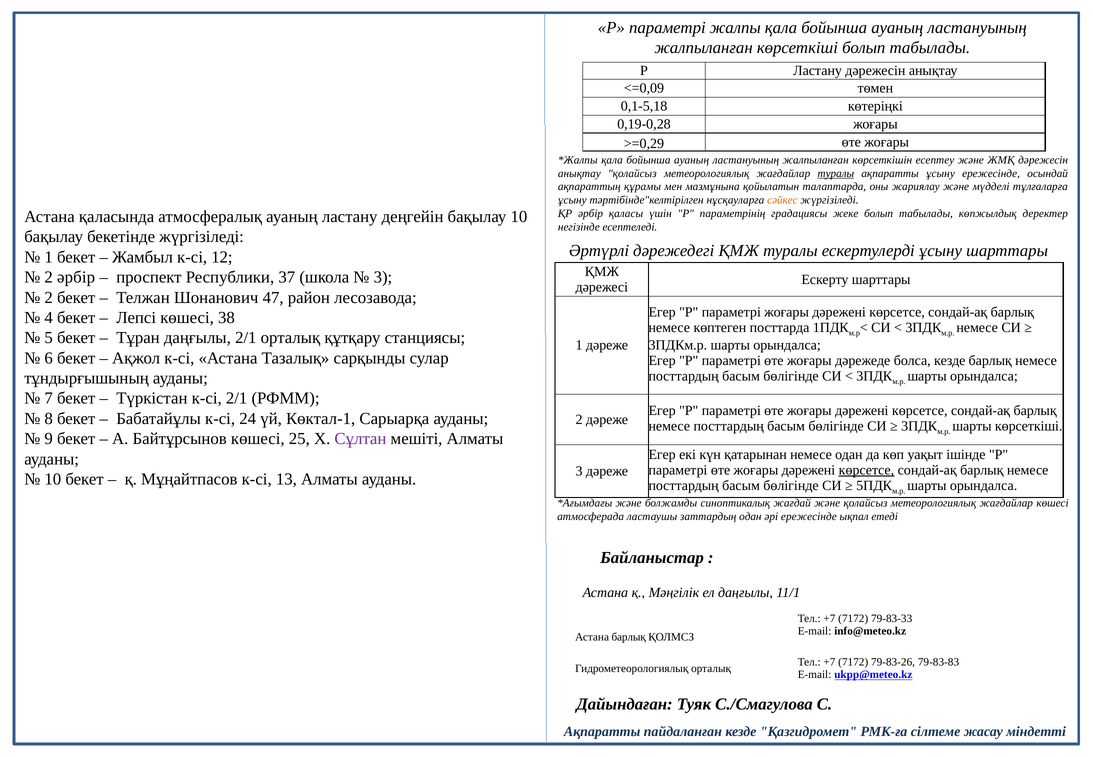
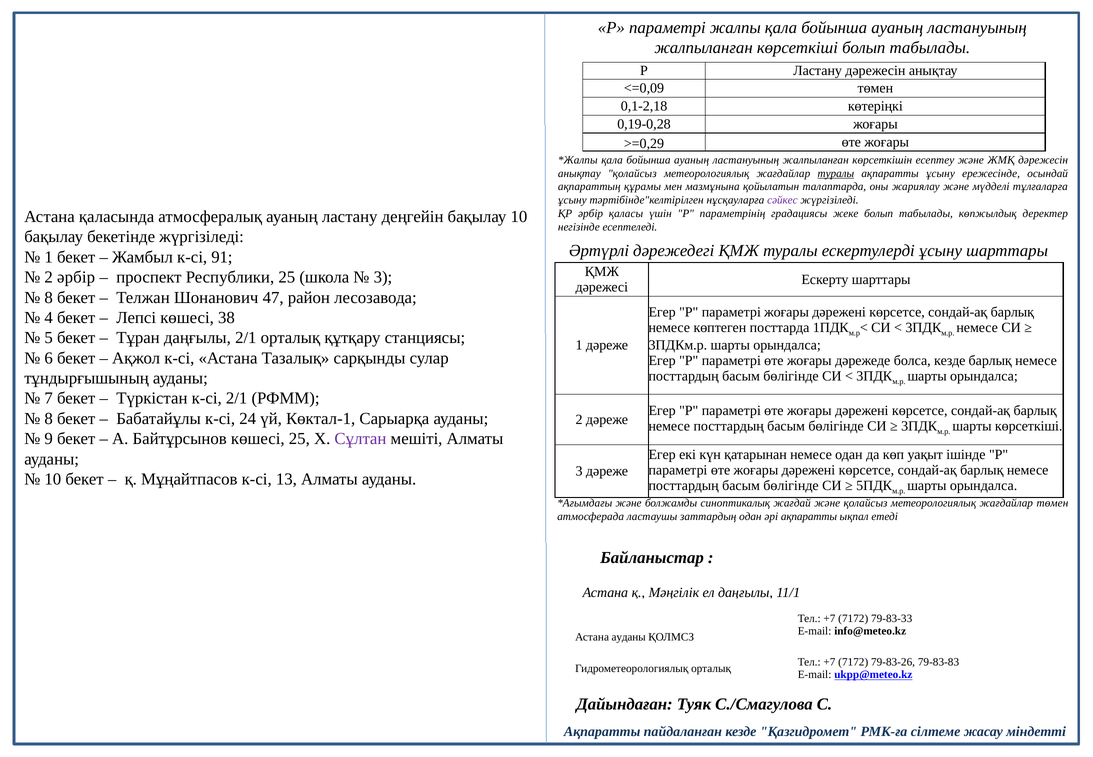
0,1-5,18: 0,1-5,18 -> 0,1-2,18
сәйкес colour: orange -> purple
12: 12 -> 91
Республики 37: 37 -> 25
2 at (49, 297): 2 -> 8
көрсетсе at (866, 470) underline: present -> none
жағдайлар көшесі: көшесі -> төмен
әрі ережесінде: ережесінде -> ақпаратты
Астана барлық: барлық -> ауданы
